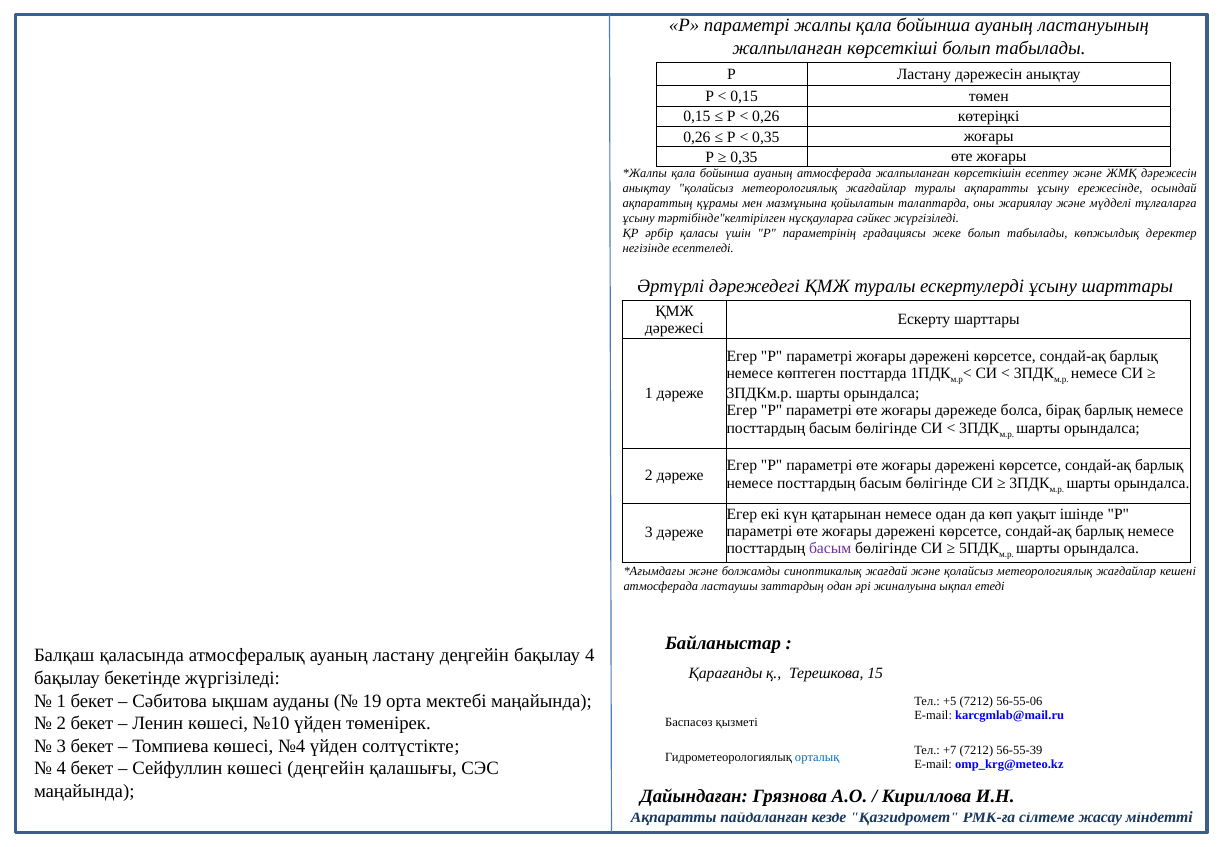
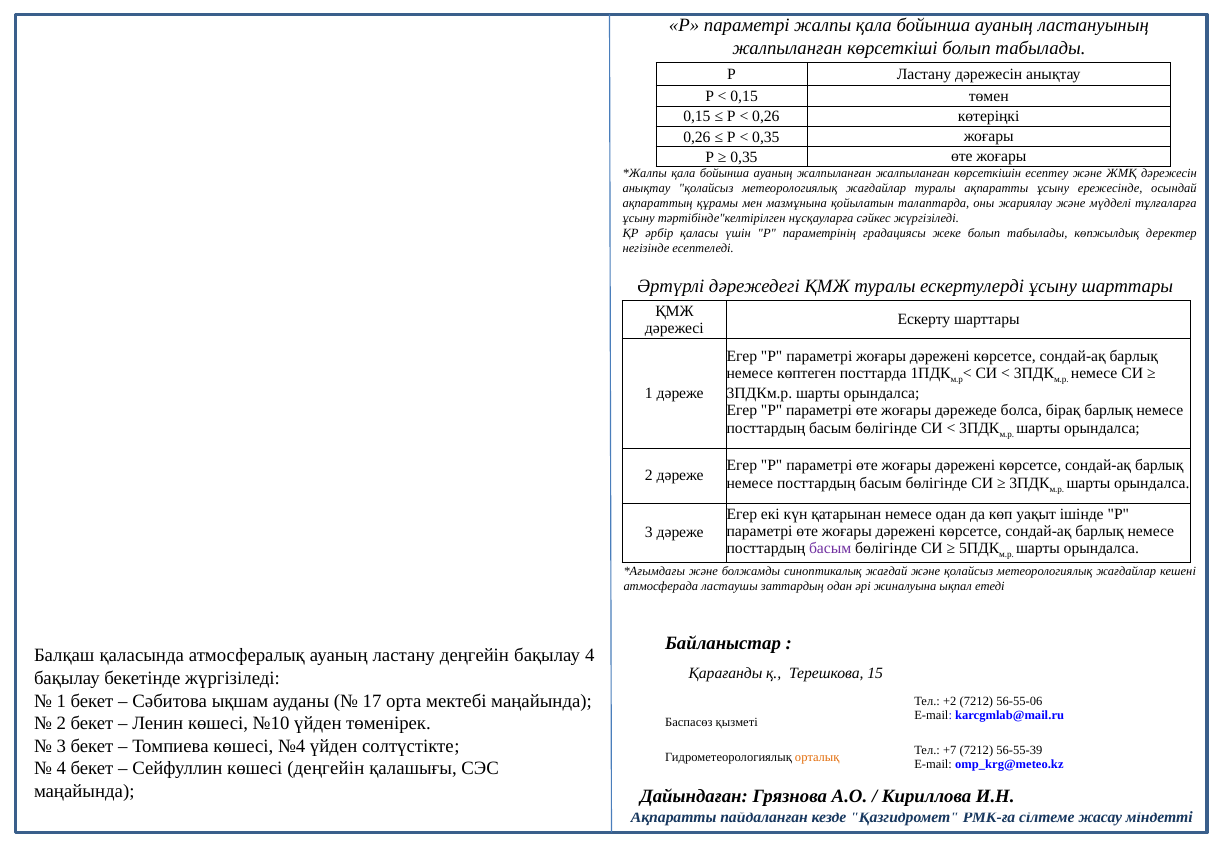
ауаның атмосферада: атмосферада -> жалпыланған
19: 19 -> 17
+5: +5 -> +2
орталық colour: blue -> orange
